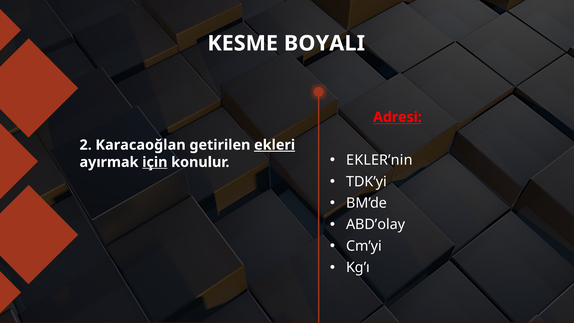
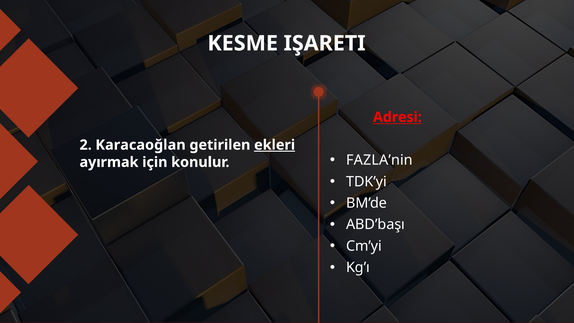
BOYALI: BOYALI -> IŞARETI
EKLER’nin: EKLER’nin -> FAZLA’nin
için underline: present -> none
ABD’olay: ABD’olay -> ABD’başı
